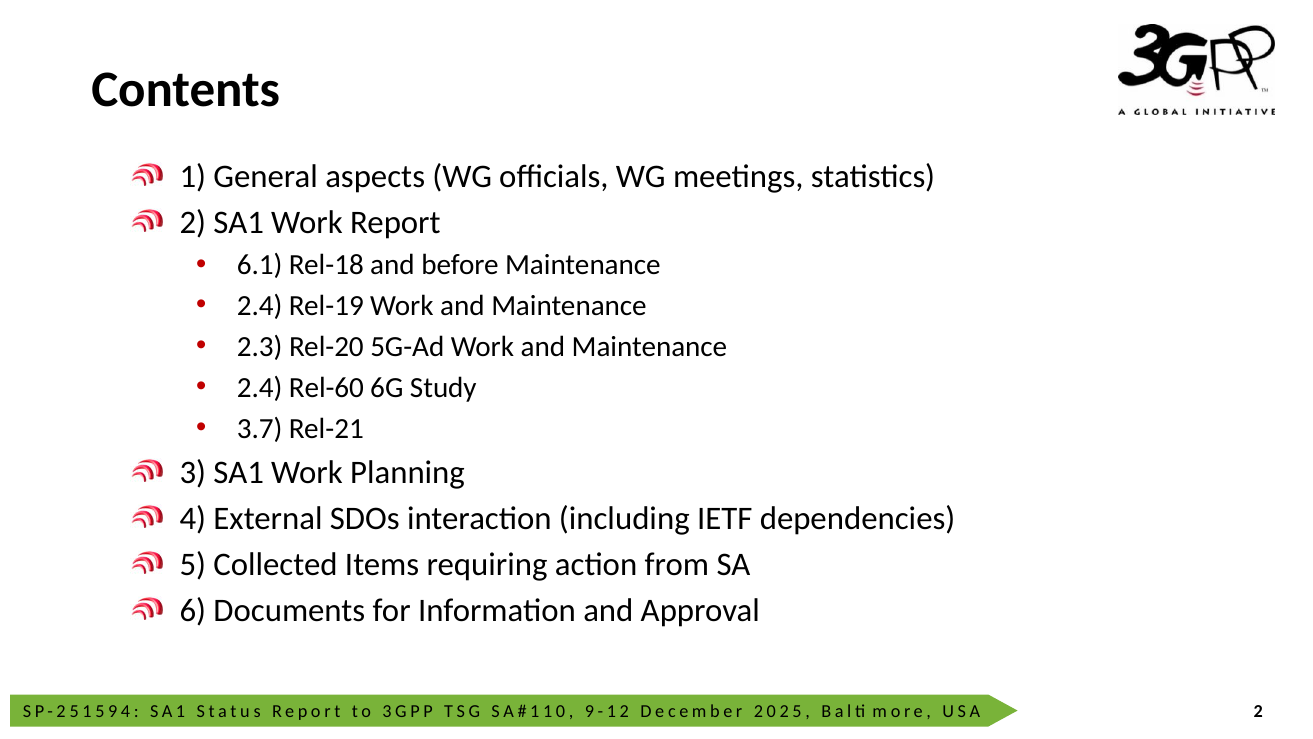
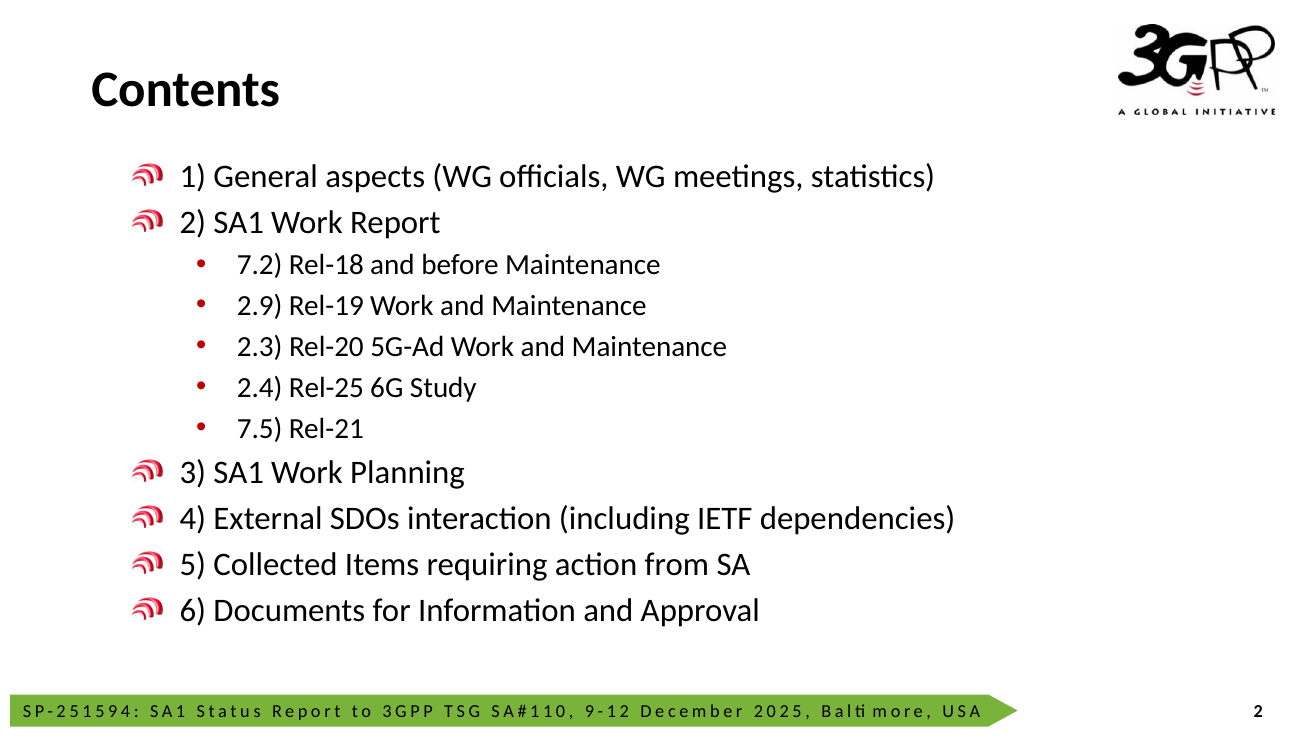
6.1: 6.1 -> 7.2
2.4 at (260, 306): 2.4 -> 2.9
Rel-60: Rel-60 -> Rel-25
3.7: 3.7 -> 7.5
